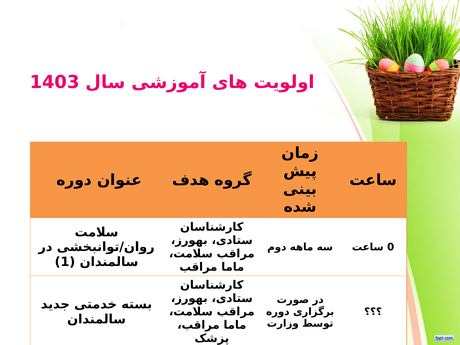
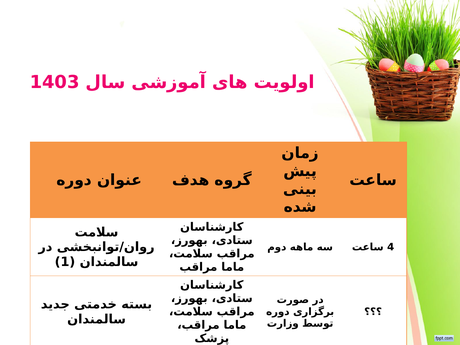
0: 0 -> 4
